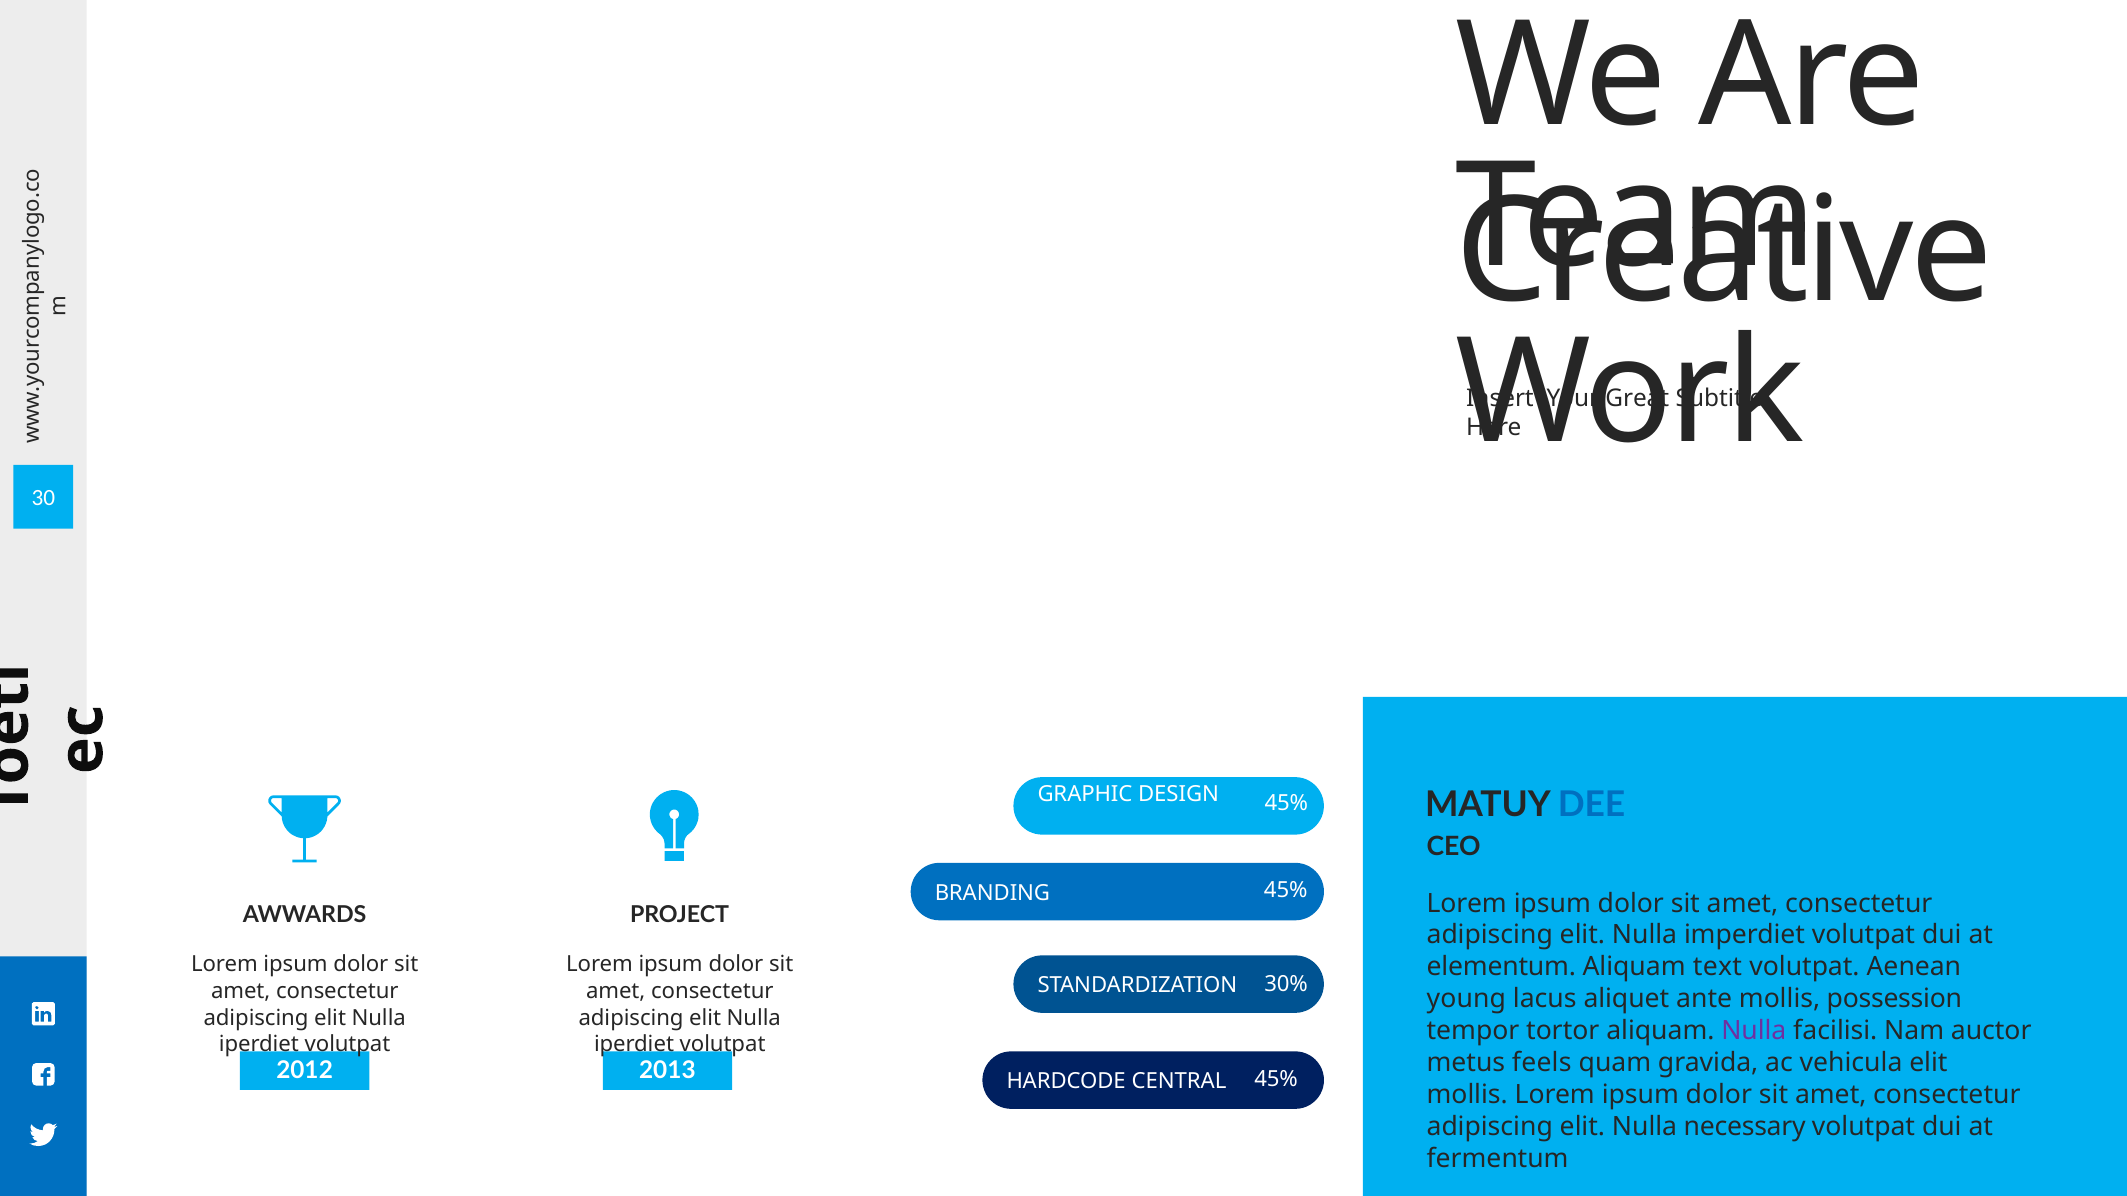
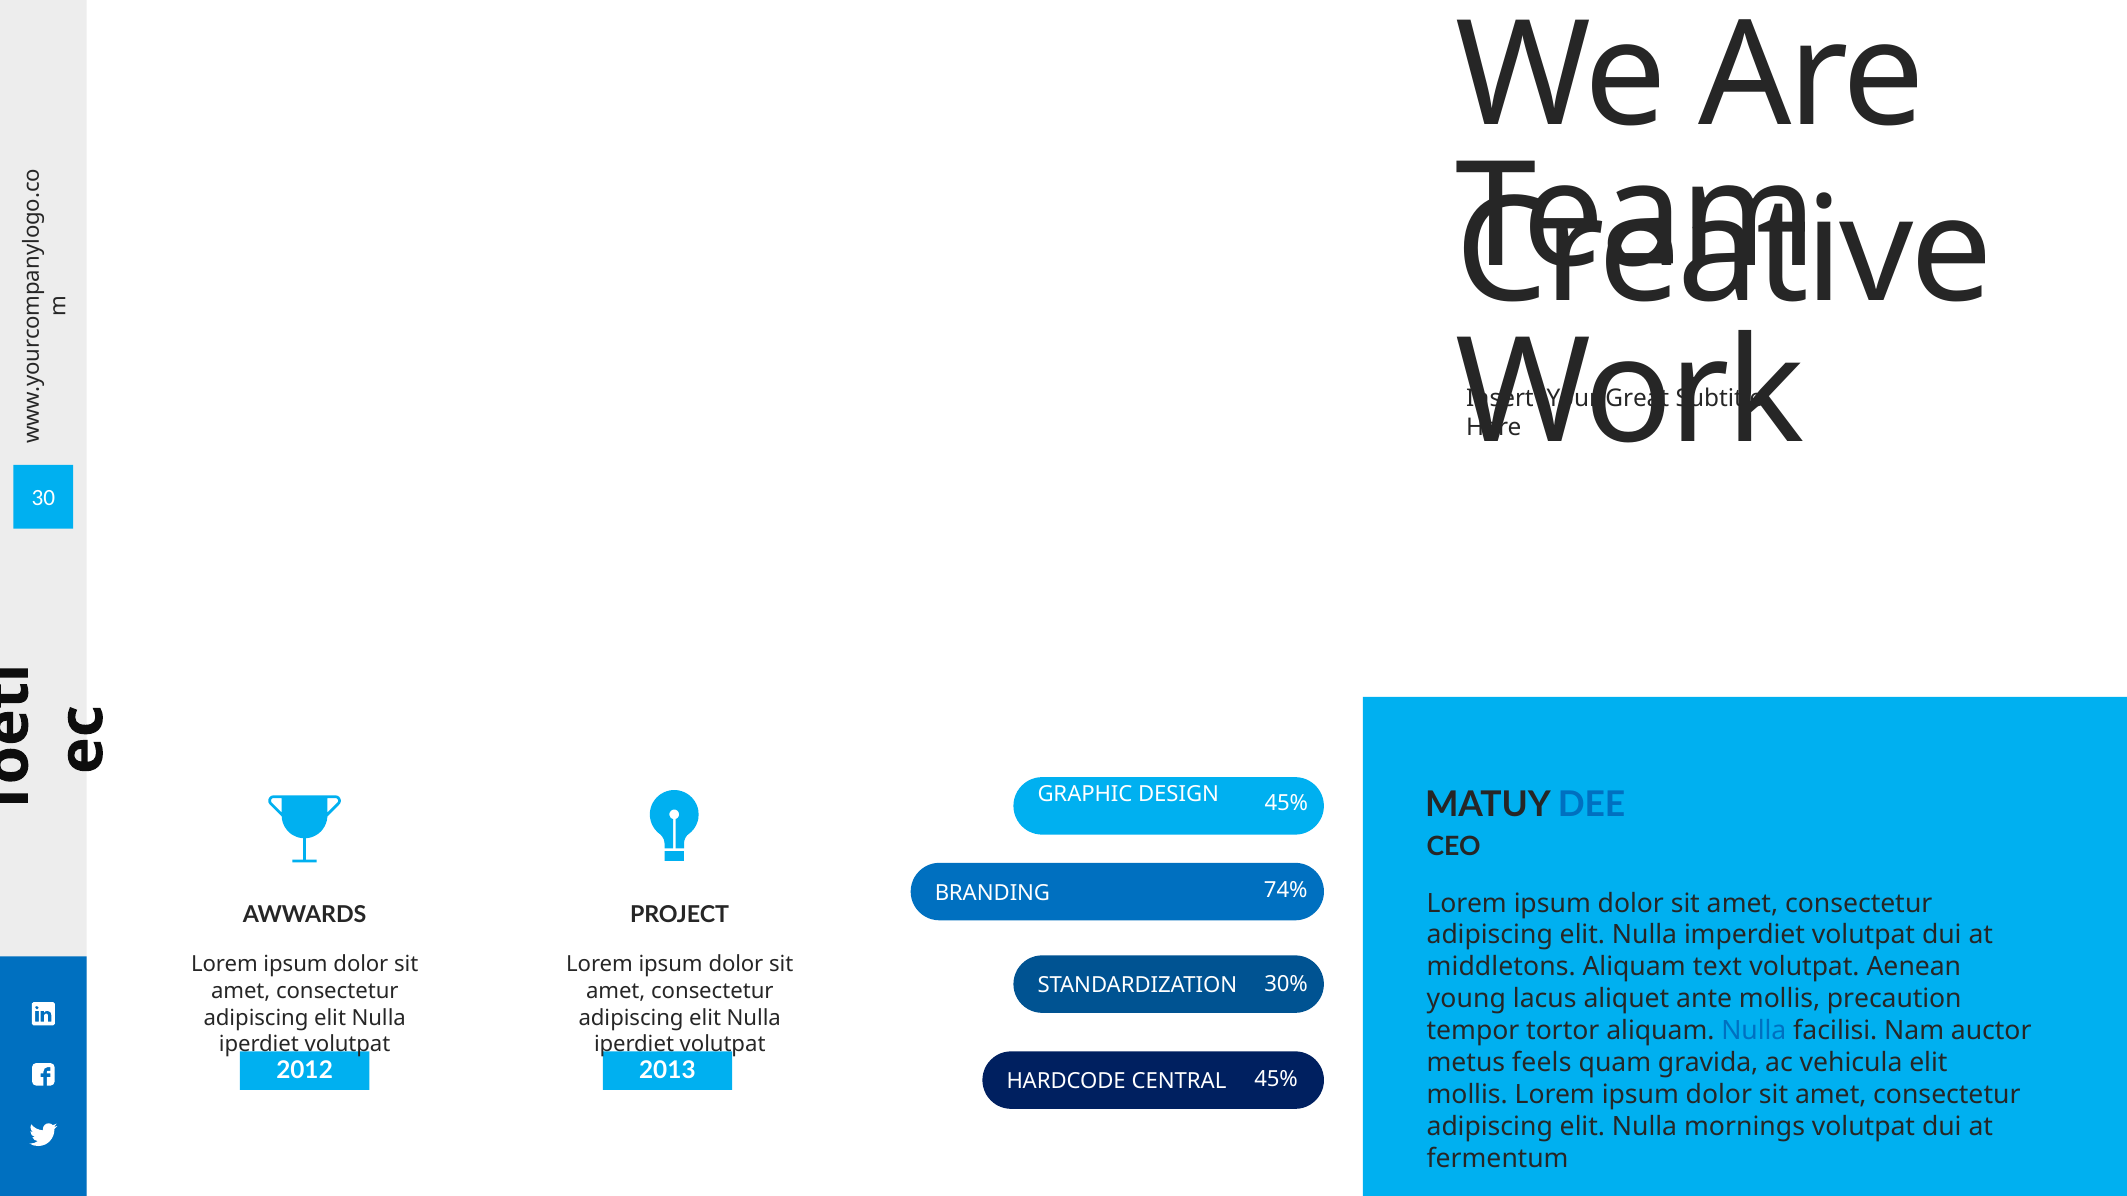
45% at (1286, 891): 45% -> 74%
elementum: elementum -> middletons
possession: possession -> precaution
Nulla at (1754, 1031) colour: purple -> blue
necessary: necessary -> mornings
